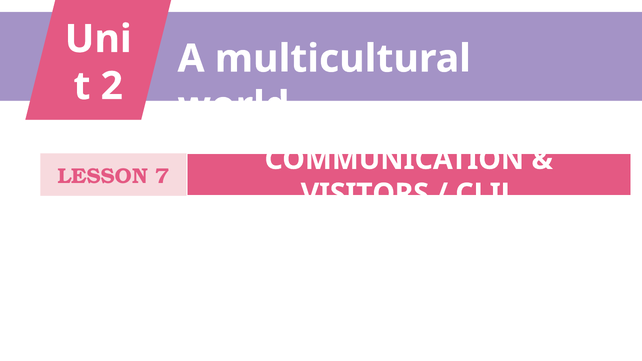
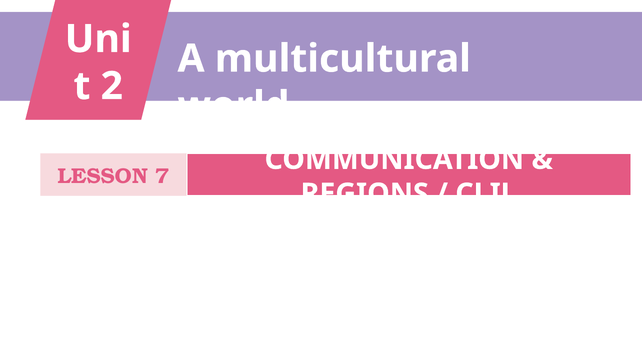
VISITORS: VISITORS -> REGIONS
